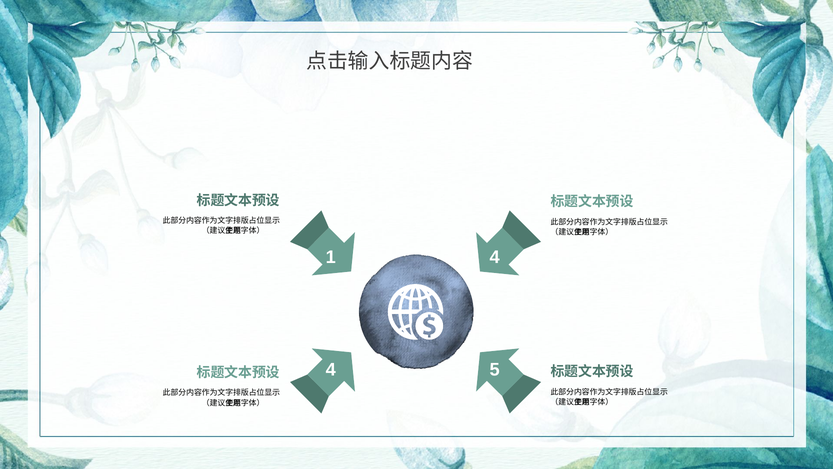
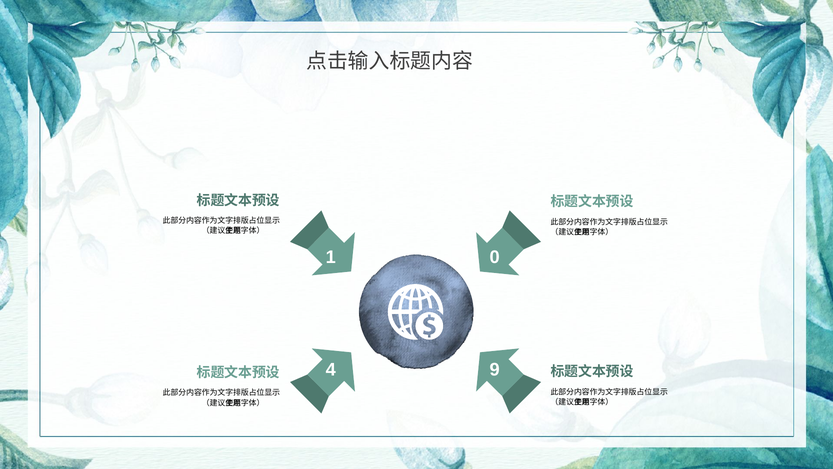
1 4: 4 -> 0
5: 5 -> 9
